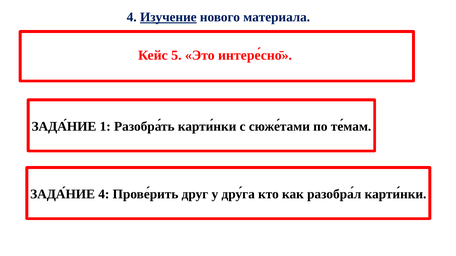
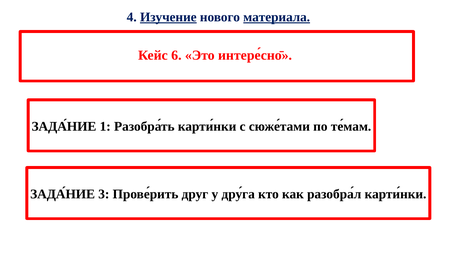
материала underline: none -> present
5: 5 -> 6
ЗАДА́НИЕ 4: 4 -> 3
